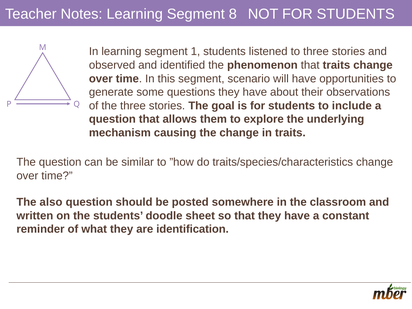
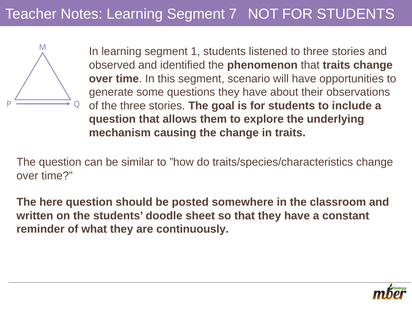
8: 8 -> 7
also: also -> here
identification: identification -> continuously
